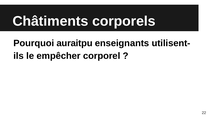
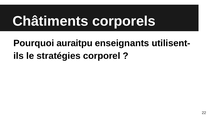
empêcher: empêcher -> stratégies
